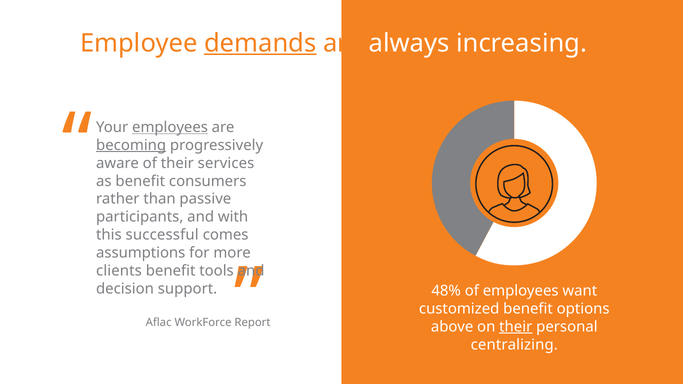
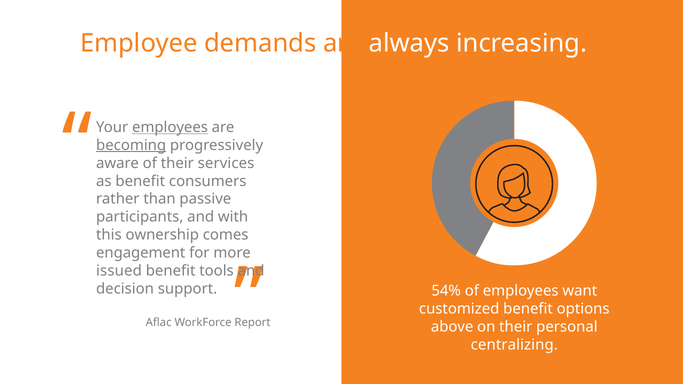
demands underline: present -> none
successful: successful -> ownership
assumptions: assumptions -> engagement
clients: clients -> issued
48%: 48% -> 54%
their at (516, 327) underline: present -> none
